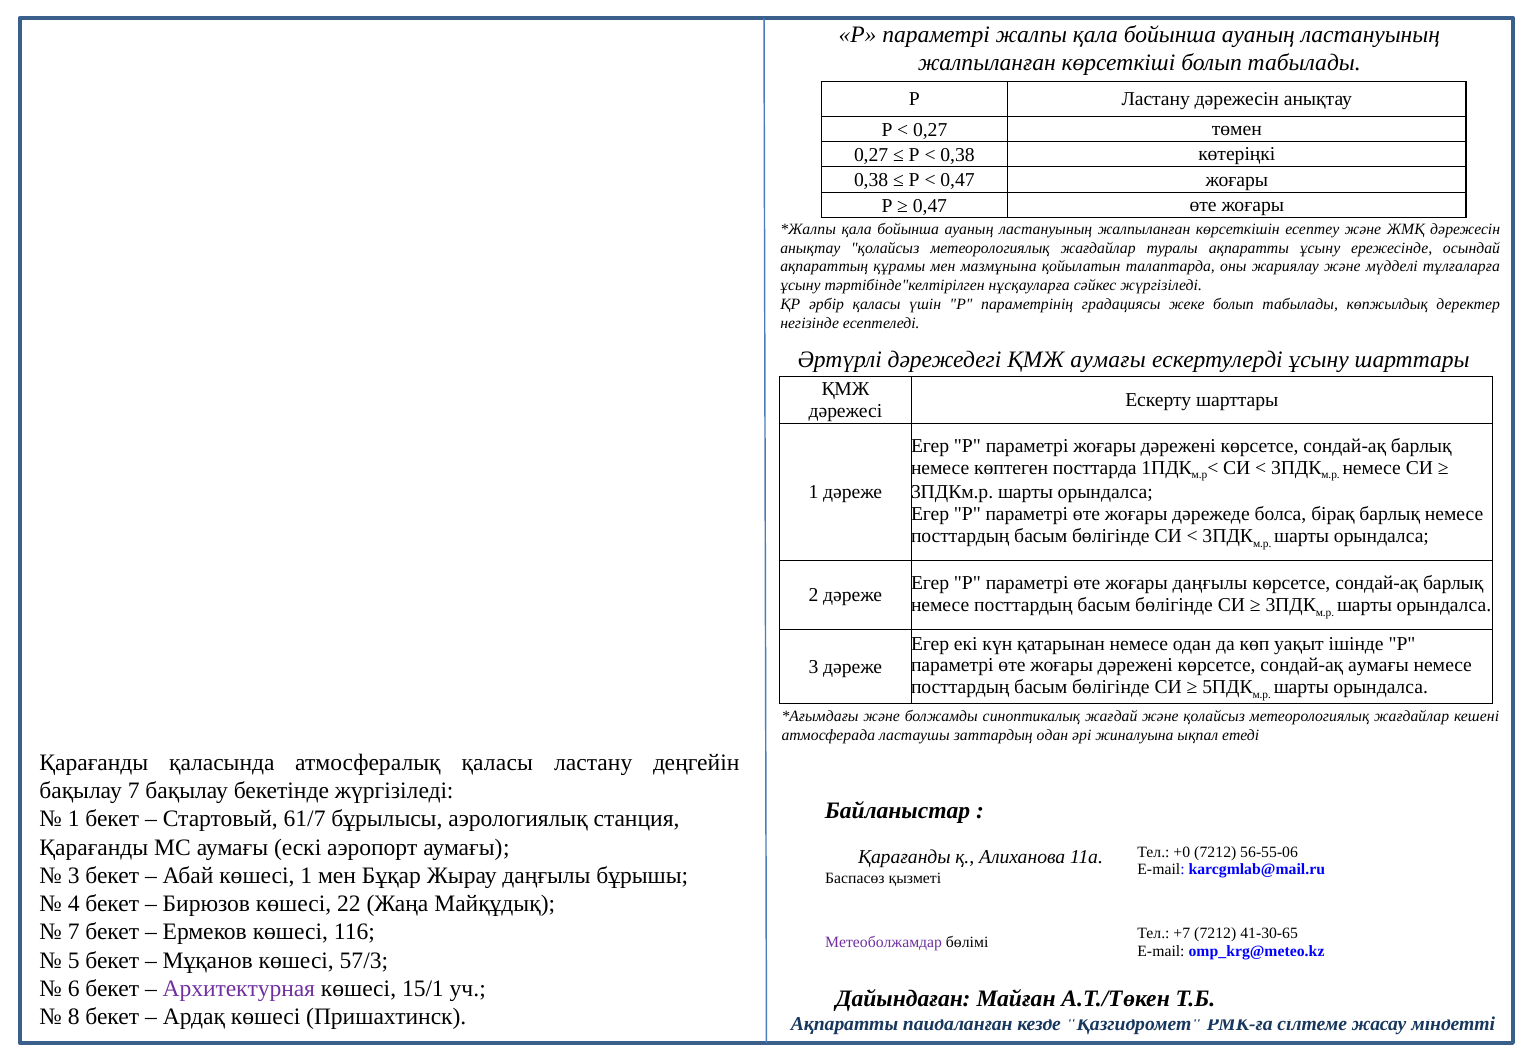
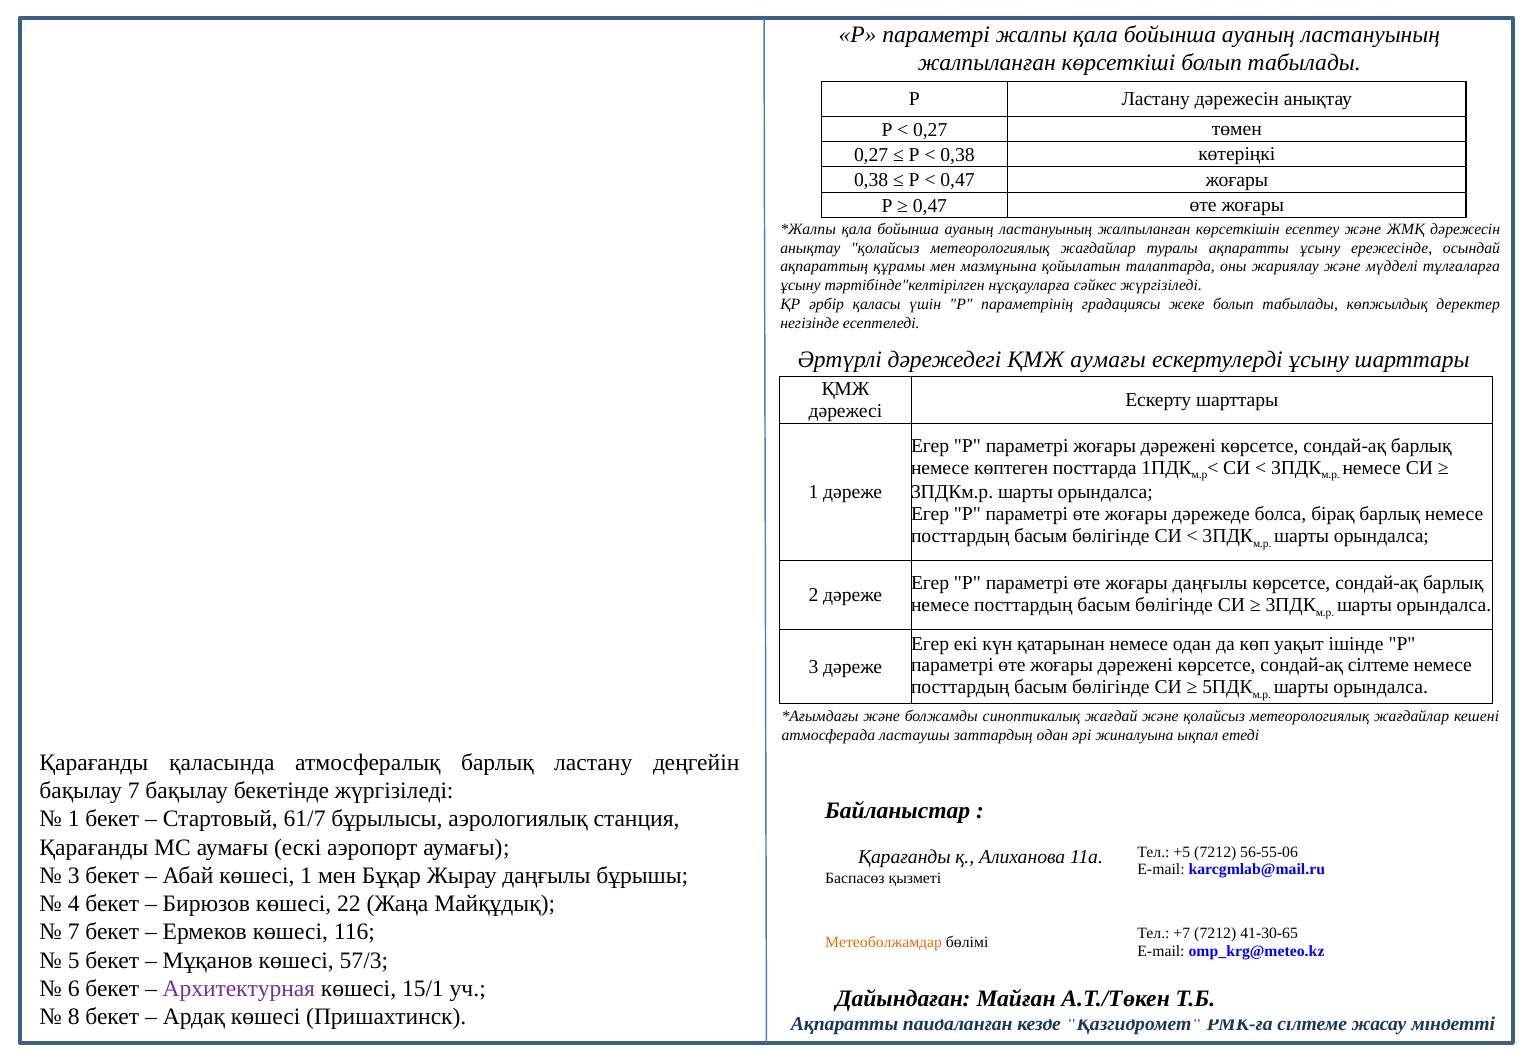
сондай-ақ аумағы: аумағы -> сілтеме
атмосфералық қаласы: қаласы -> барлық
+0: +0 -> +5
Метеоболжамдар colour: purple -> orange
